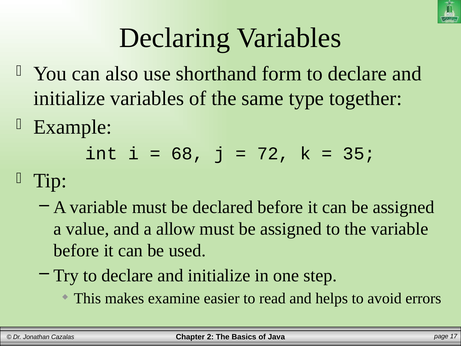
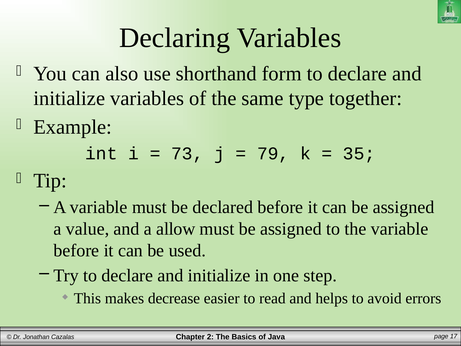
68: 68 -> 73
72: 72 -> 79
examine: examine -> decrease
